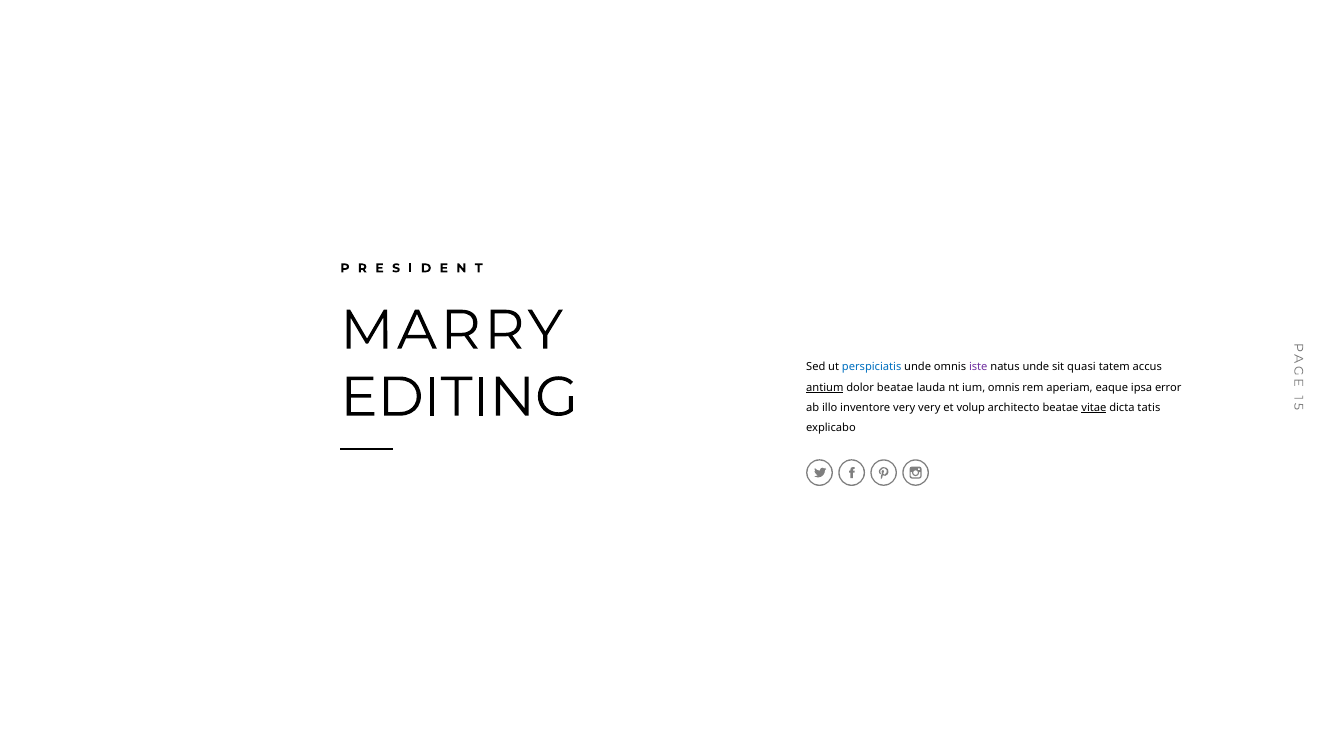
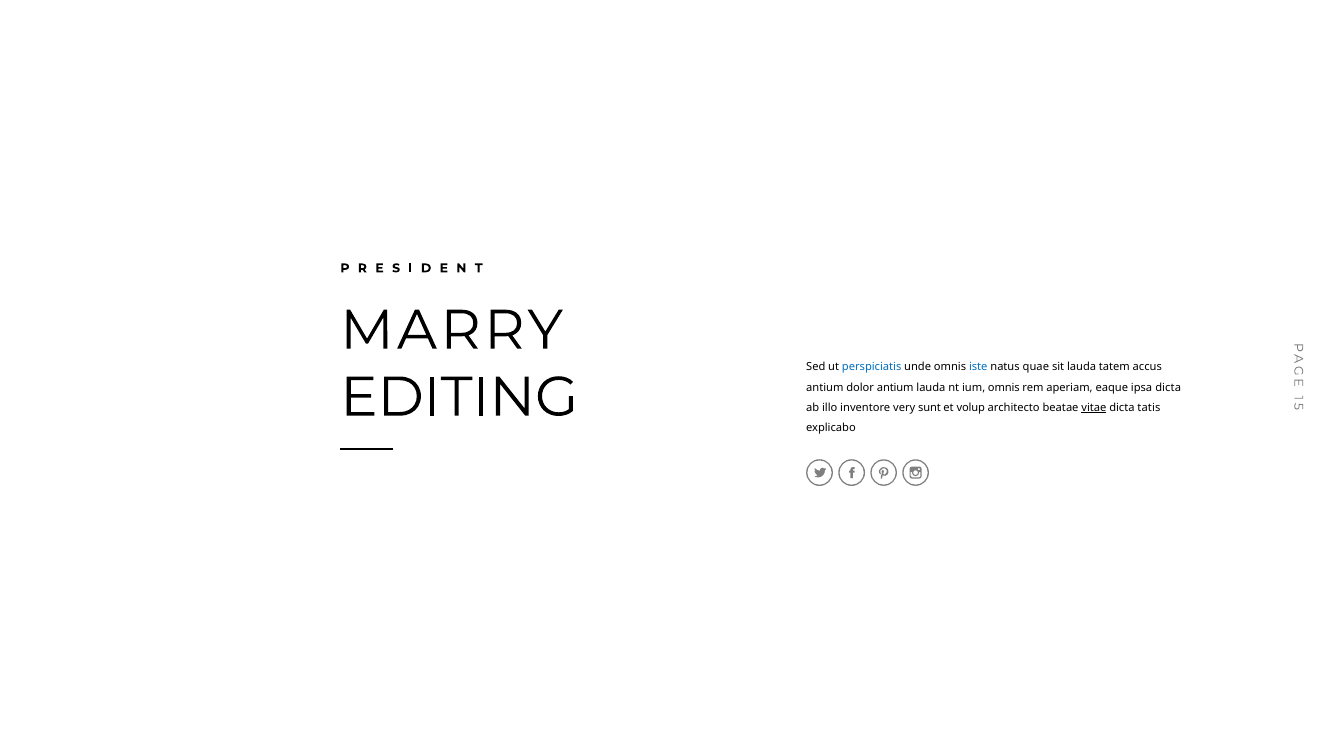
iste colour: purple -> blue
natus unde: unde -> quae
sit quasi: quasi -> lauda
antium at (825, 387) underline: present -> none
dolor beatae: beatae -> antium
ipsa error: error -> dicta
very very: very -> sunt
